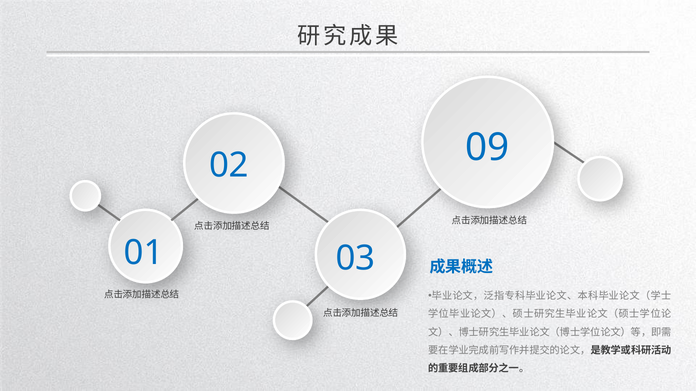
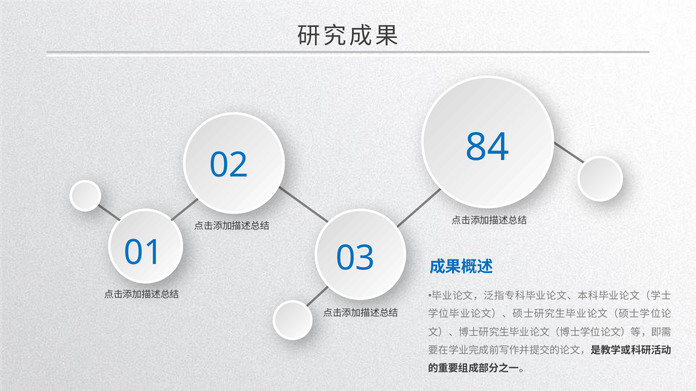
09: 09 -> 84
